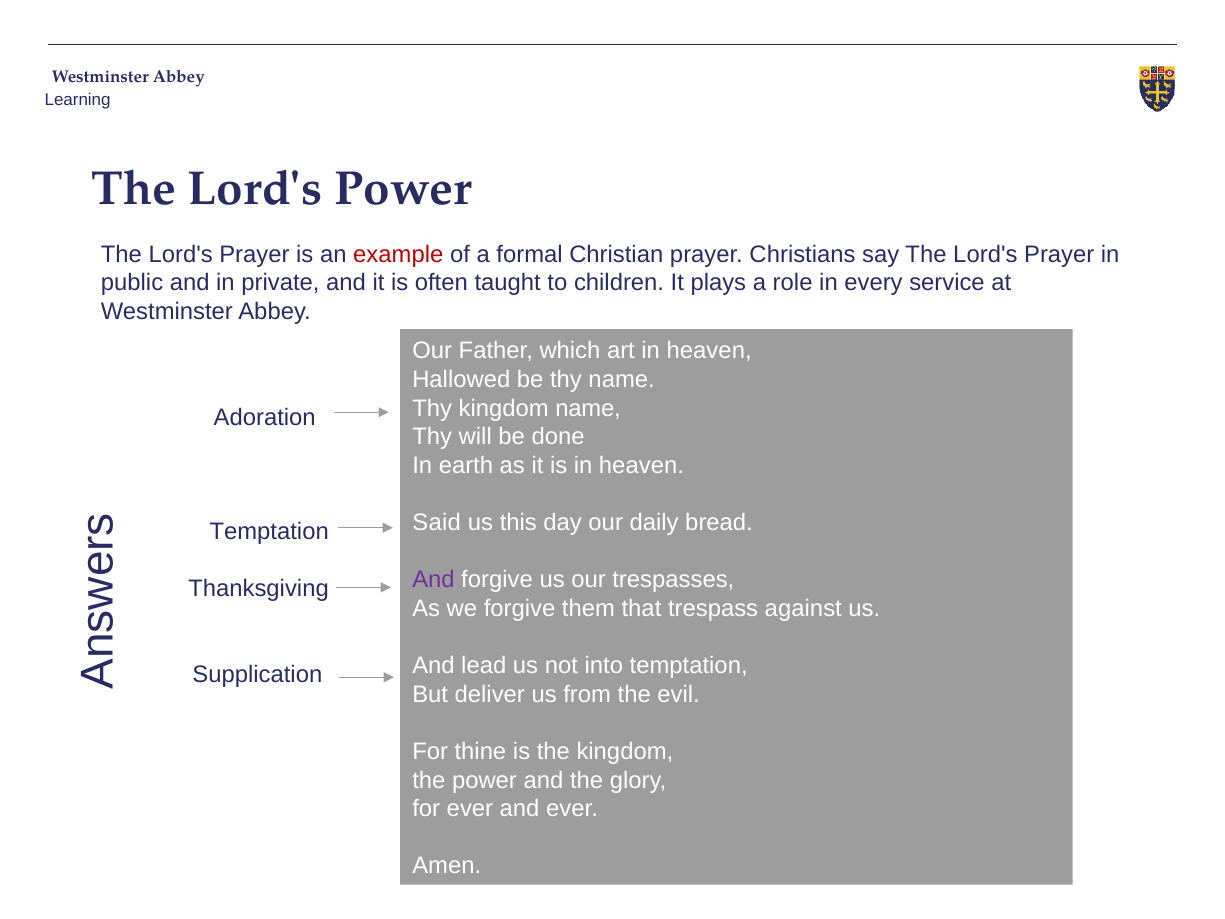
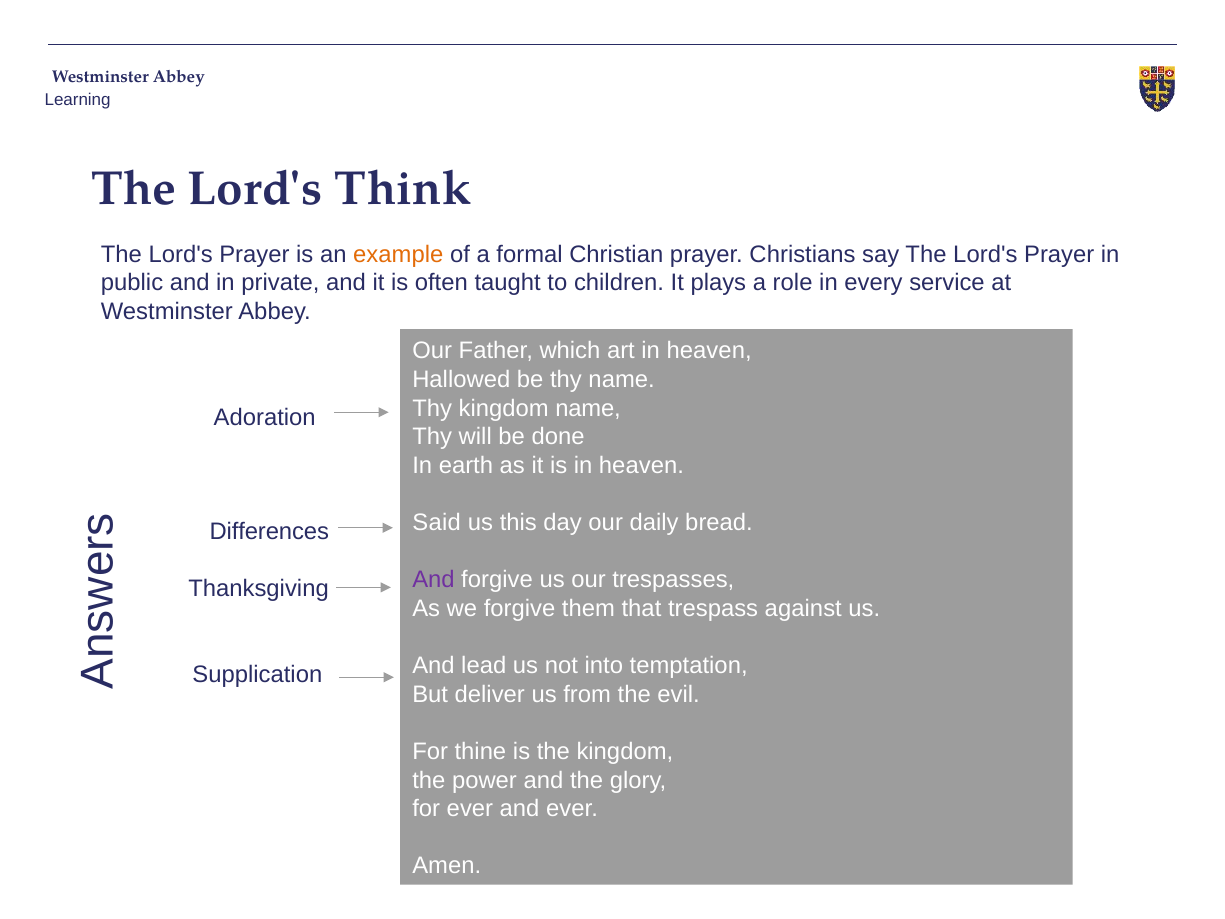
Lord's Power: Power -> Think
example colour: red -> orange
Temptation at (269, 532): Temptation -> Differences
